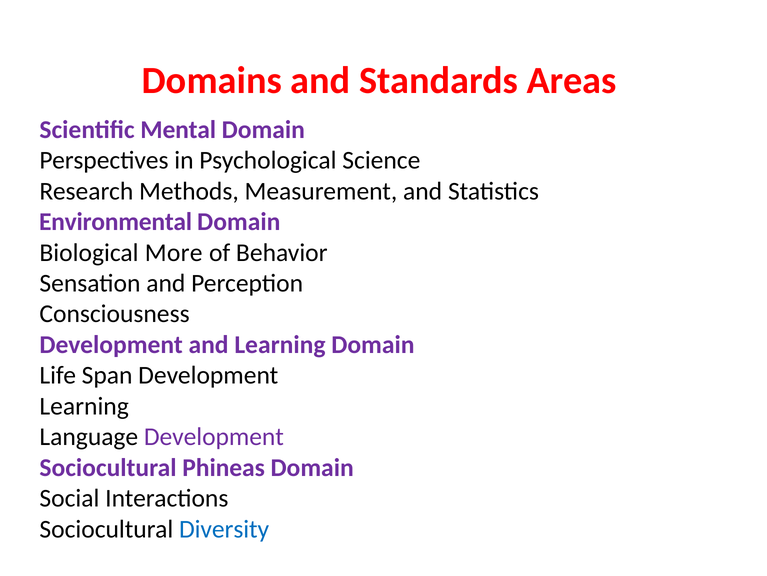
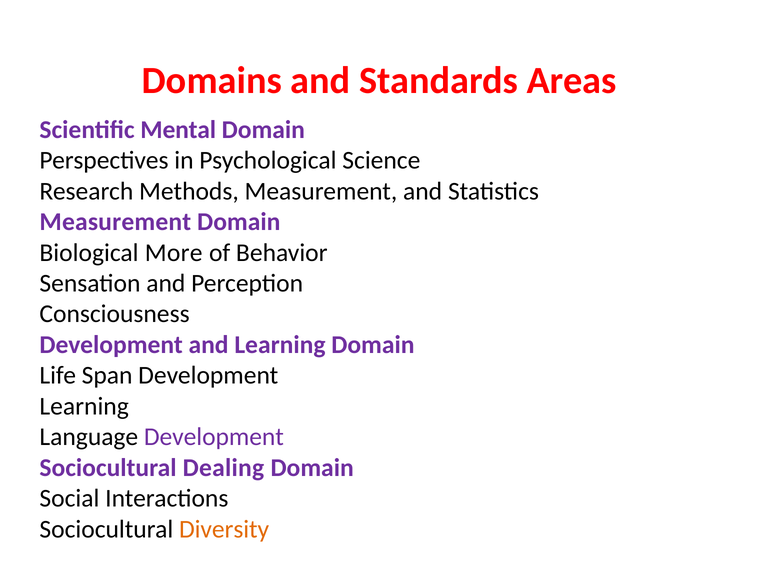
Environmental at (116, 222): Environmental -> Measurement
Phineas: Phineas -> Dealing
Diversity colour: blue -> orange
